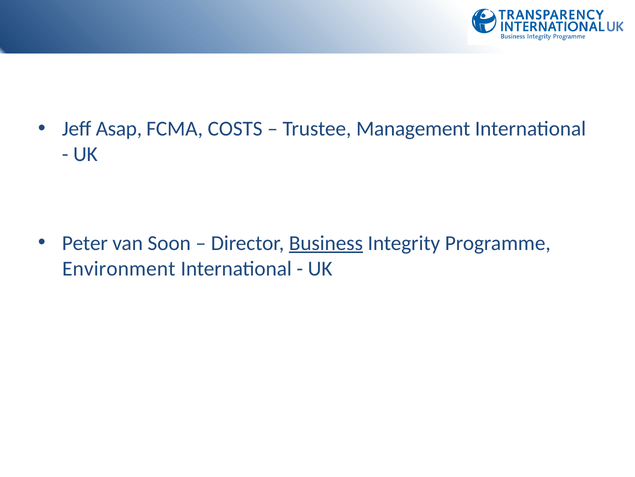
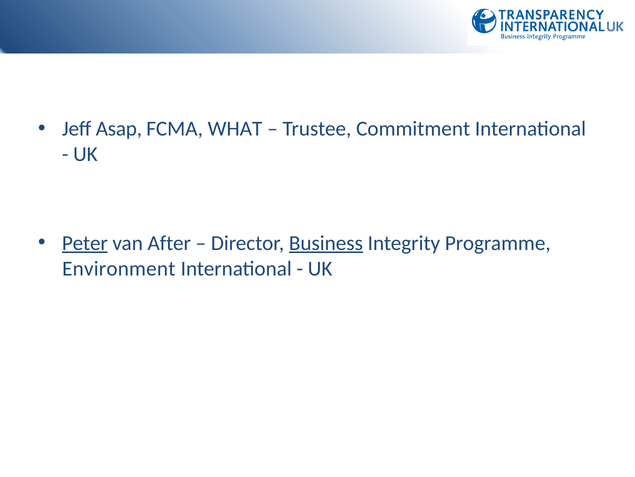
COSTS: COSTS -> WHAT
Management: Management -> Commitment
Peter underline: none -> present
Soon: Soon -> After
